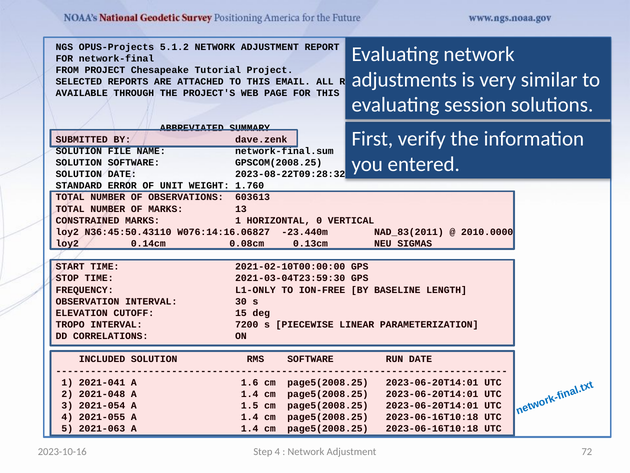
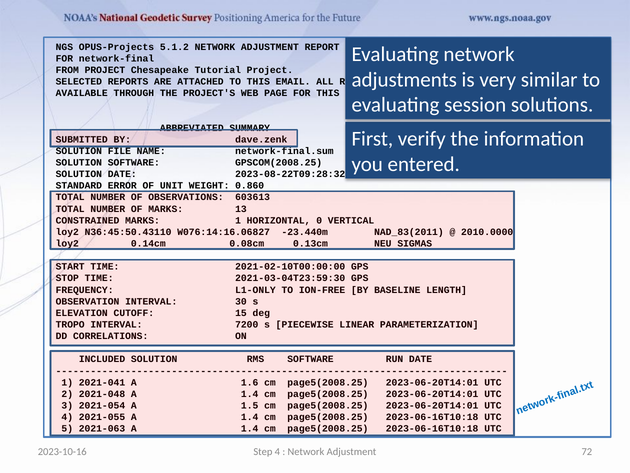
1.760: 1.760 -> 0.860
